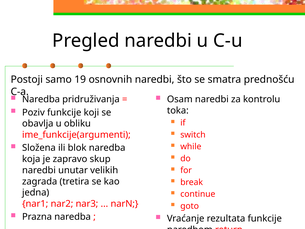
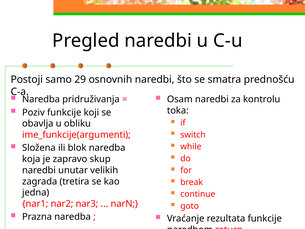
19: 19 -> 29
